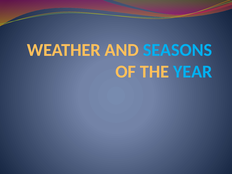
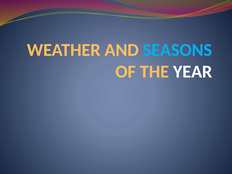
YEAR colour: light blue -> white
